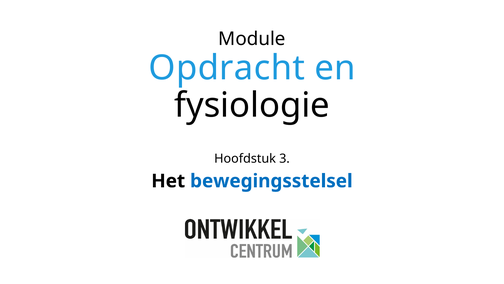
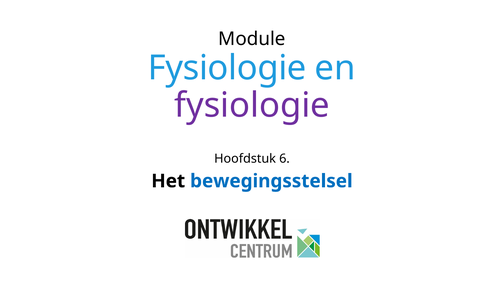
Opdracht at (227, 68): Opdracht -> Fysiologie
fysiologie at (252, 105) colour: black -> purple
3: 3 -> 6
